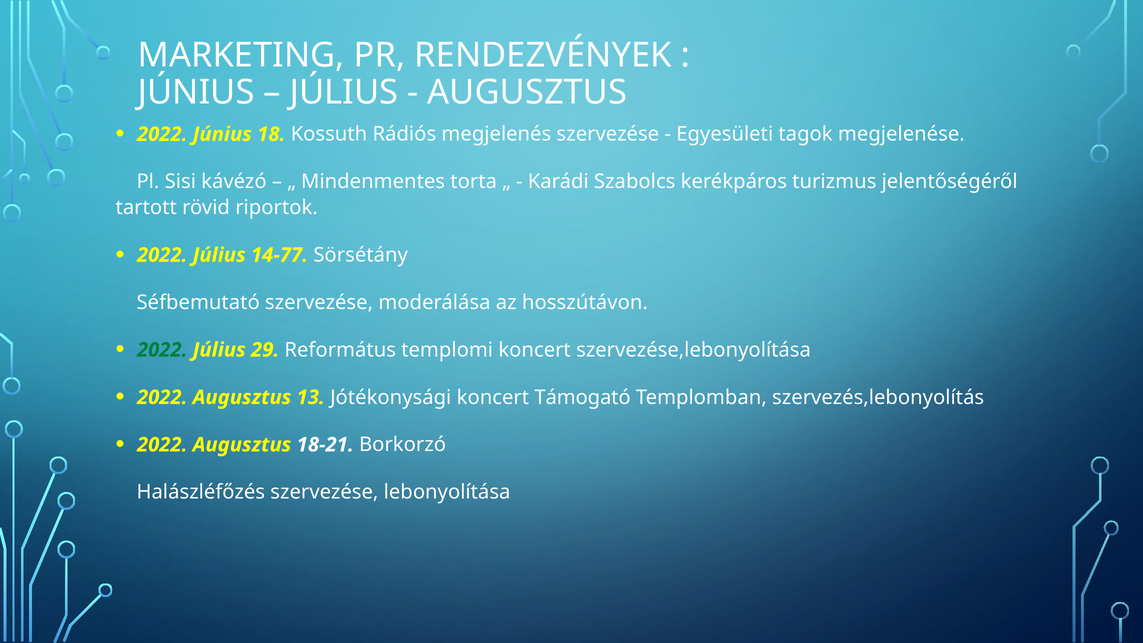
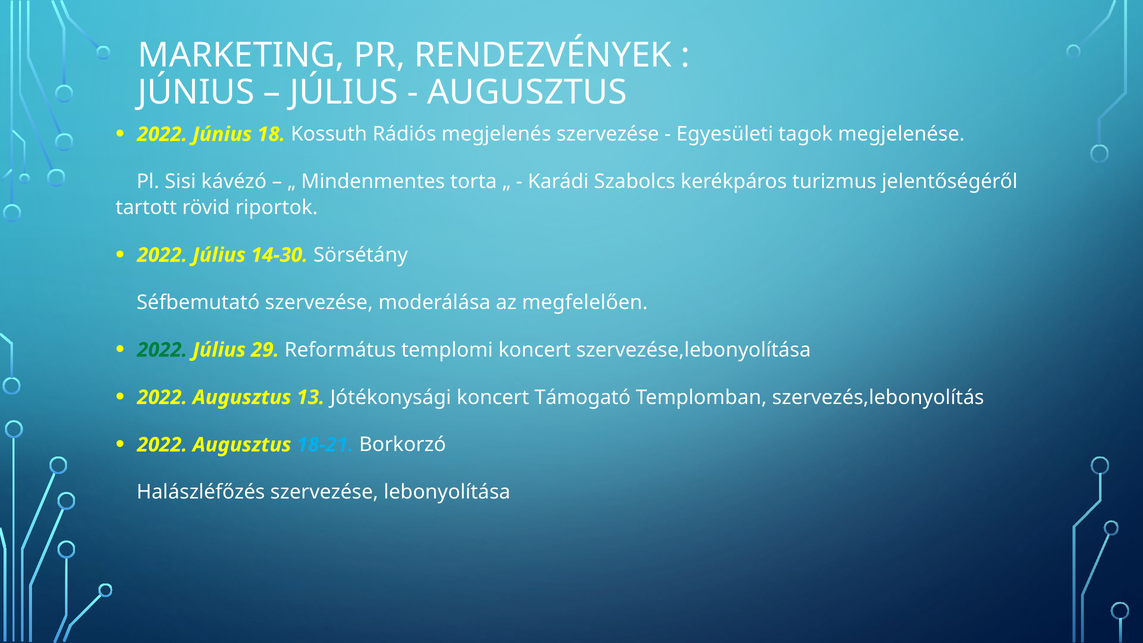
14-77: 14-77 -> 14-30
hosszútávon: hosszútávon -> megfelelően
18-21 colour: white -> light blue
